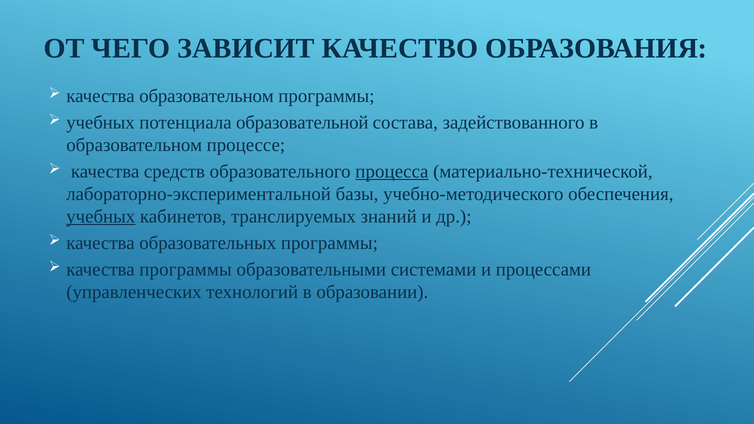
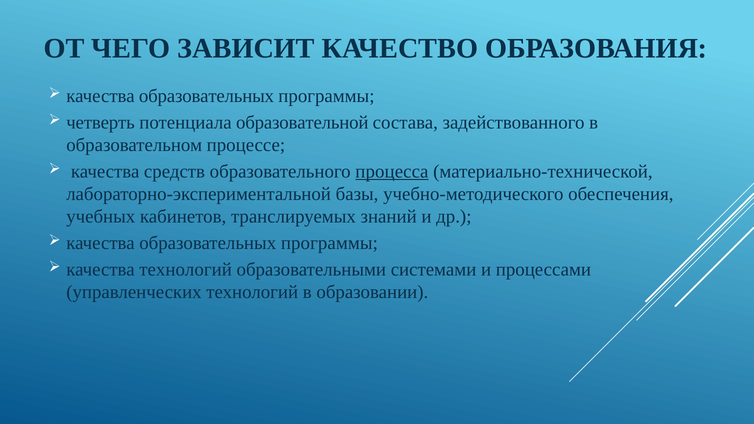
образовательном at (207, 96): образовательном -> образовательных
учебных at (101, 122): учебных -> четверть
учебных at (101, 217) underline: present -> none
качества программы: программы -> технологий
